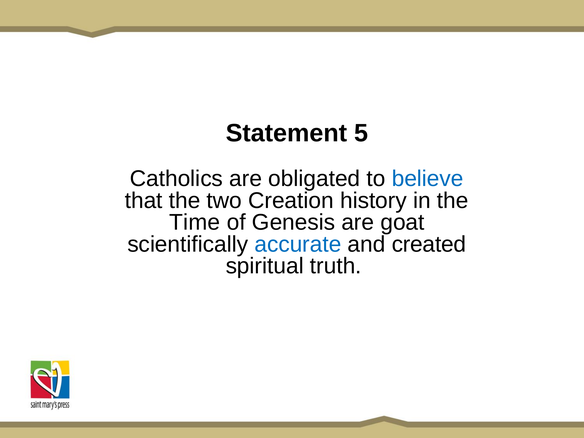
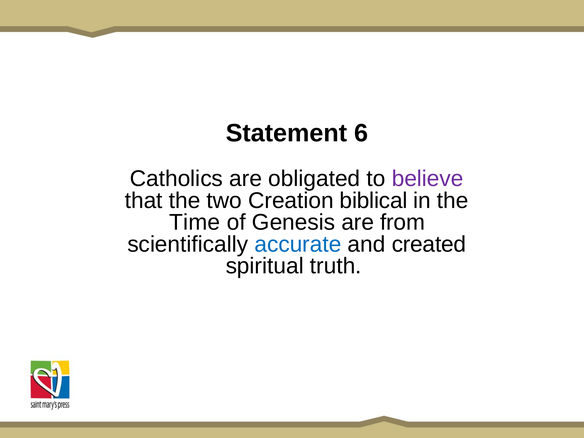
5: 5 -> 6
believe colour: blue -> purple
history: history -> biblical
goat: goat -> from
